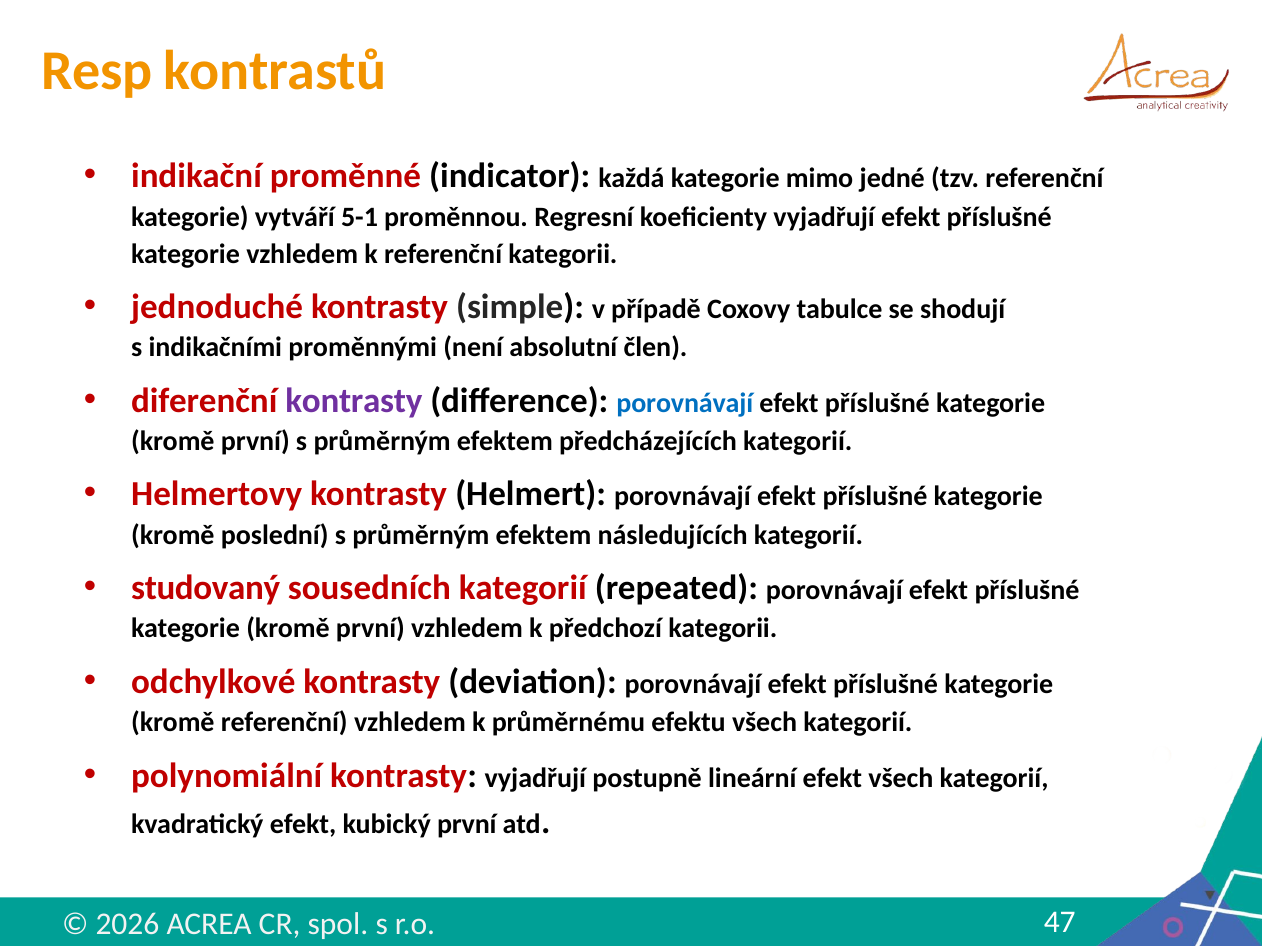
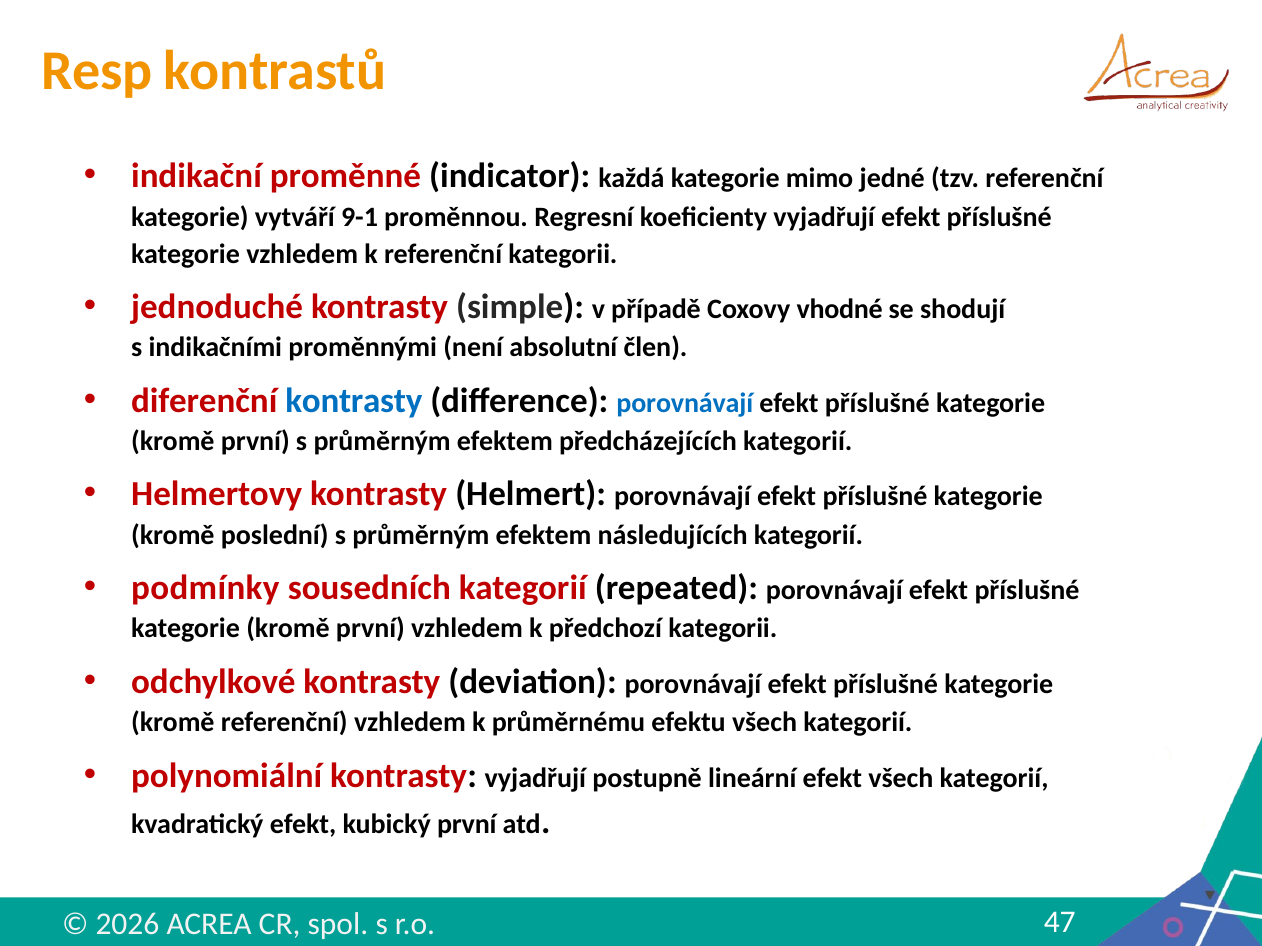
5-1: 5-1 -> 9-1
tabulce: tabulce -> vhodné
kontrasty at (354, 401) colour: purple -> blue
studovaný: studovaný -> podmínky
